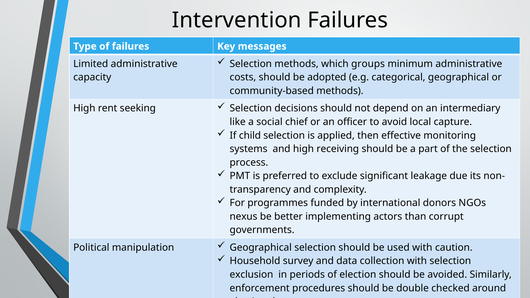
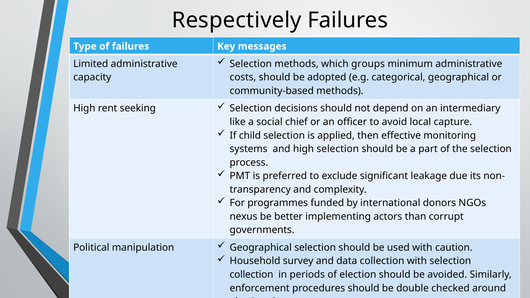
Intervention: Intervention -> Respectively
high receiving: receiving -> selection
exclusion at (251, 275): exclusion -> collection
